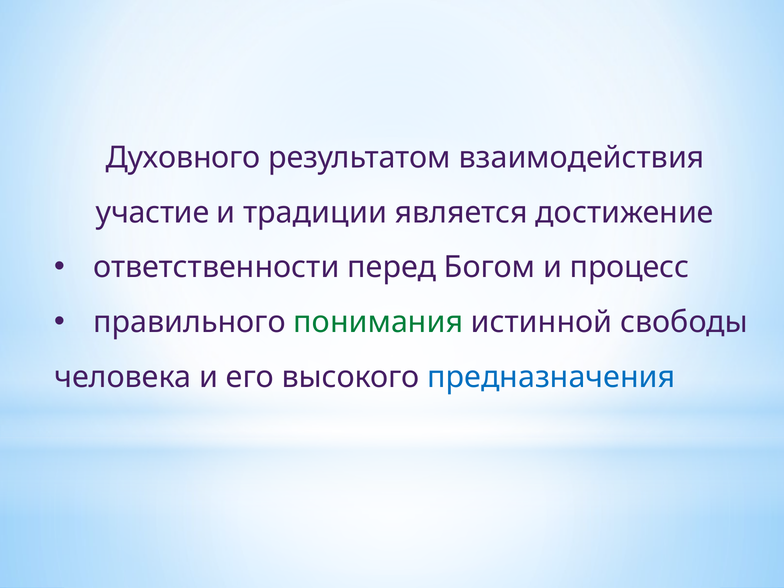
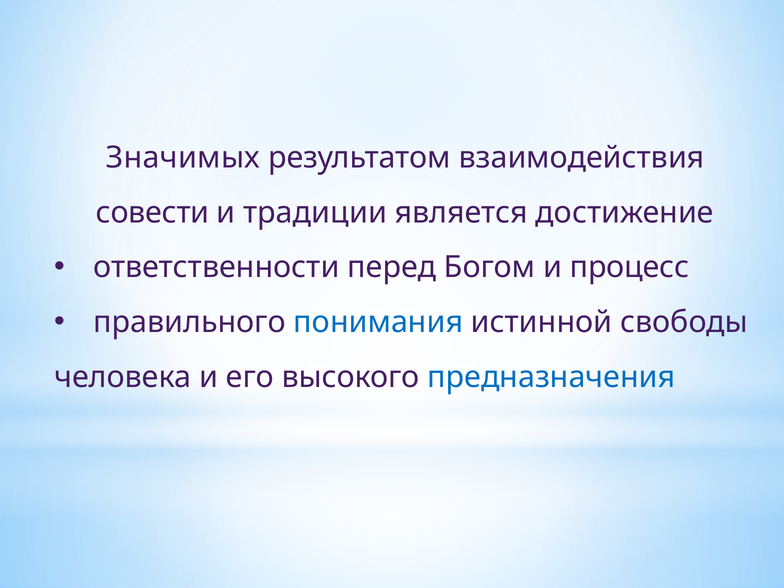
Духовного: Духовного -> Значимых
участие: участие -> совести
понимания colour: green -> blue
